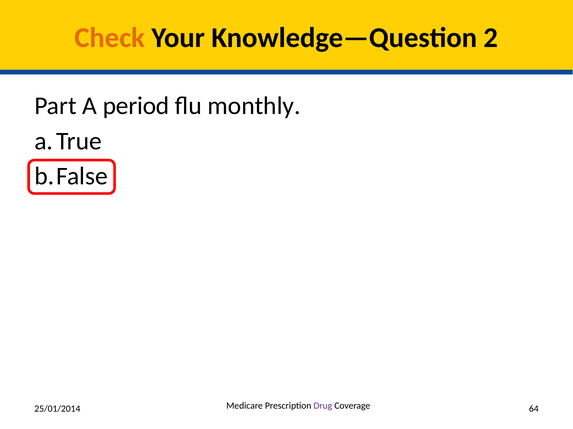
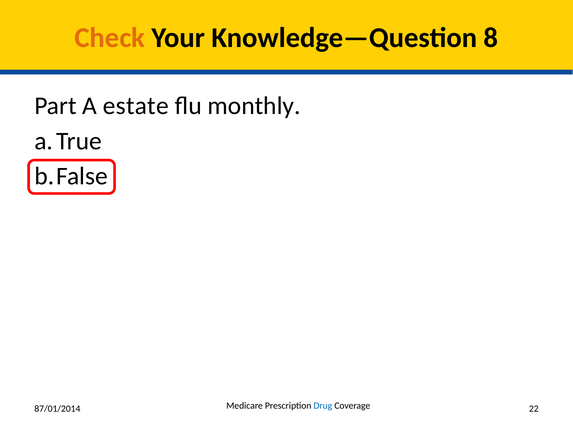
2: 2 -> 8
period: period -> estate
25/01/2014: 25/01/2014 -> 87/01/2014
Drug colour: purple -> blue
64: 64 -> 22
